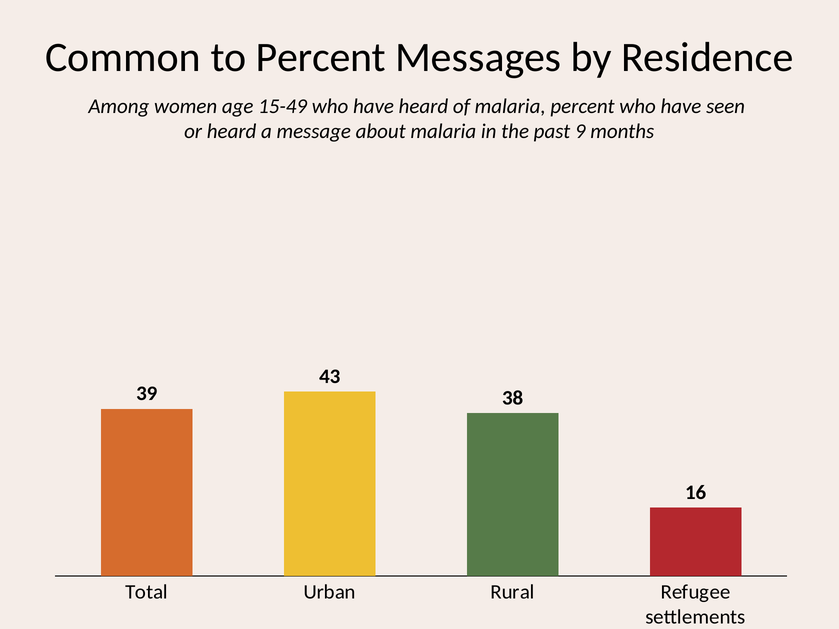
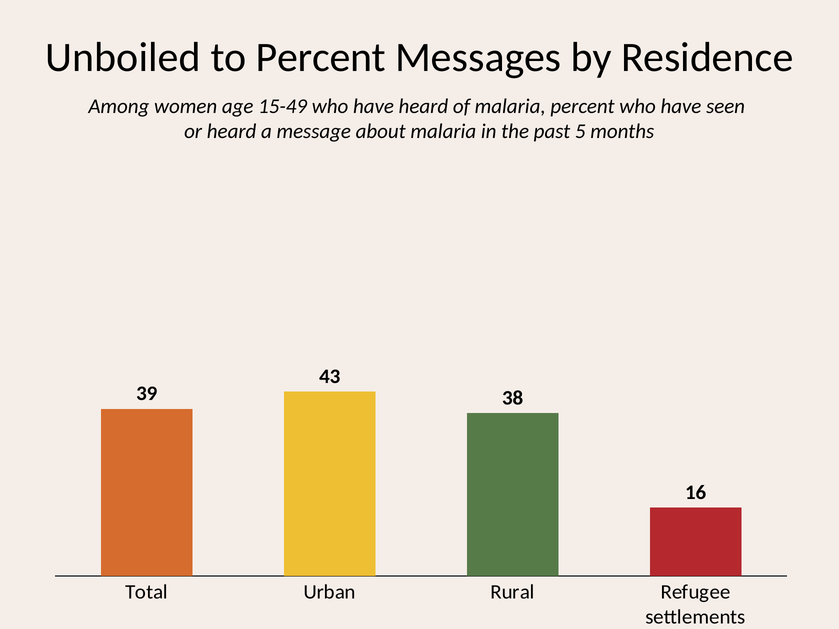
Common: Common -> Unboiled
9: 9 -> 5
